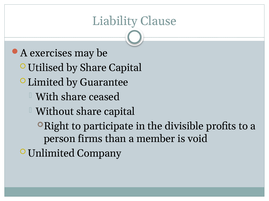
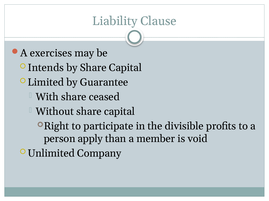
Utilised: Utilised -> Intends
firms: firms -> apply
